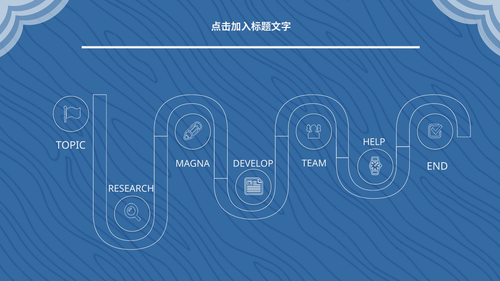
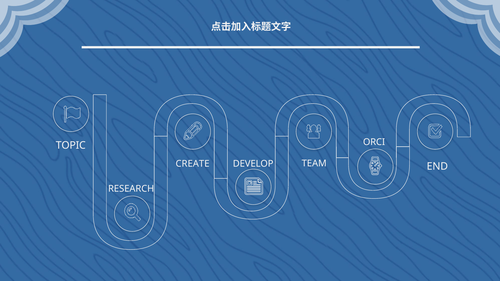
HELP: HELP -> ORCI
MAGNA: MAGNA -> CREATE
